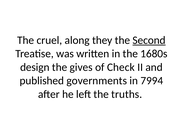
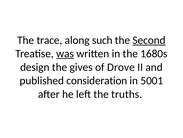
cruel: cruel -> trace
they: they -> such
was underline: none -> present
Check: Check -> Drove
governments: governments -> consideration
7994: 7994 -> 5001
